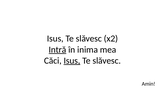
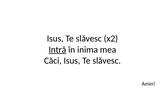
Isus at (72, 61) underline: present -> none
